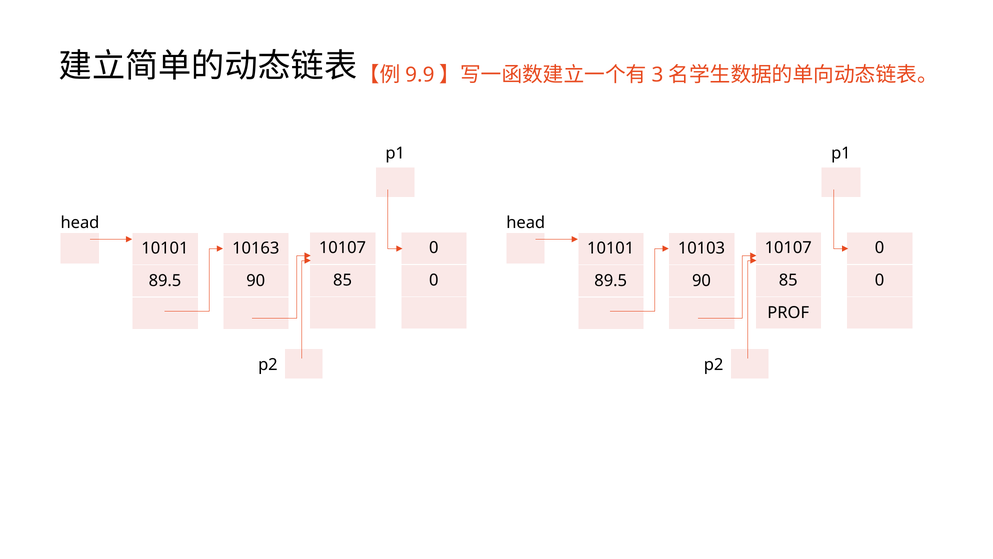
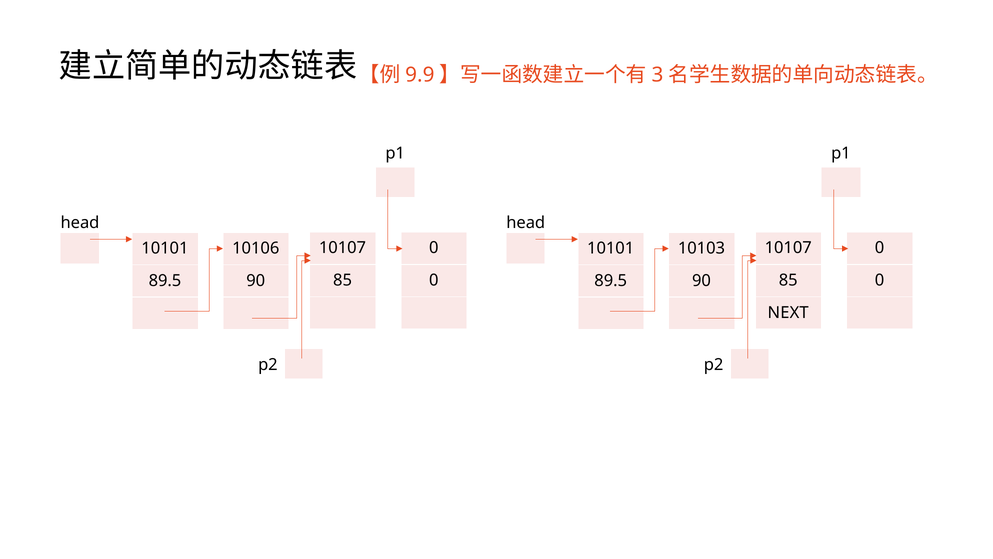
10163: 10163 -> 10106
PROF: PROF -> NEXT
